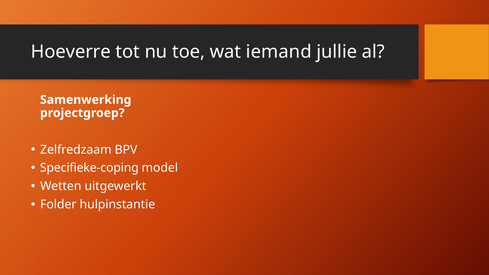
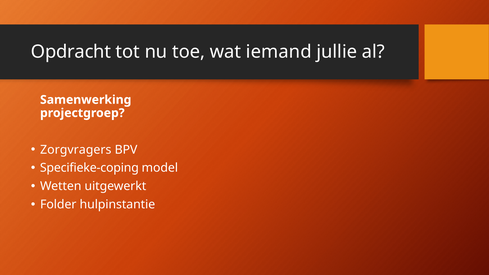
Hoeverre: Hoeverre -> Opdracht
Zelfredzaam: Zelfredzaam -> Zorgvragers
